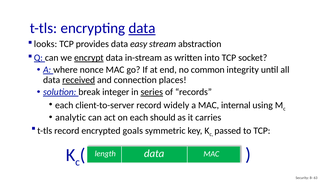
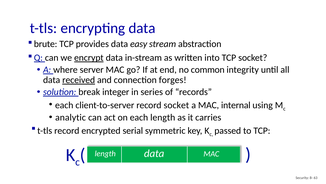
data at (142, 28) underline: present -> none
looks: looks -> brute
nonce: nonce -> server
places: places -> forges
series underline: present -> none
record widely: widely -> socket
each should: should -> length
goals: goals -> serial
